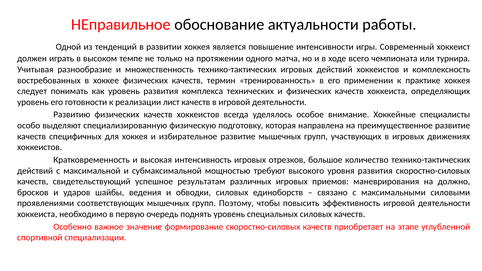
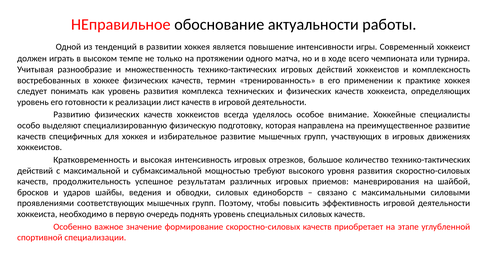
свидетельствующий: свидетельствующий -> продолжительность
должно: должно -> шайбой
